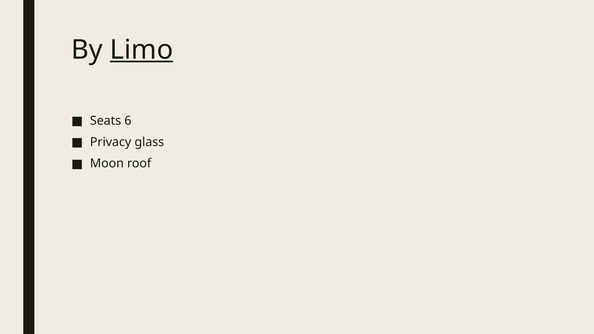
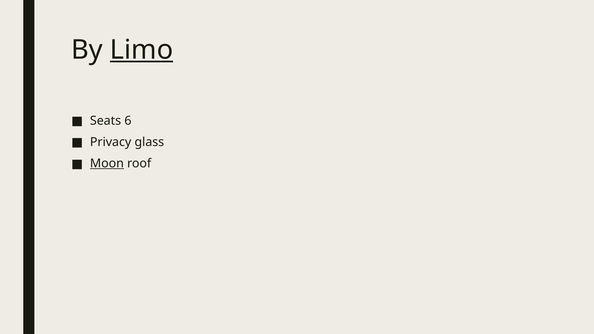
Moon underline: none -> present
